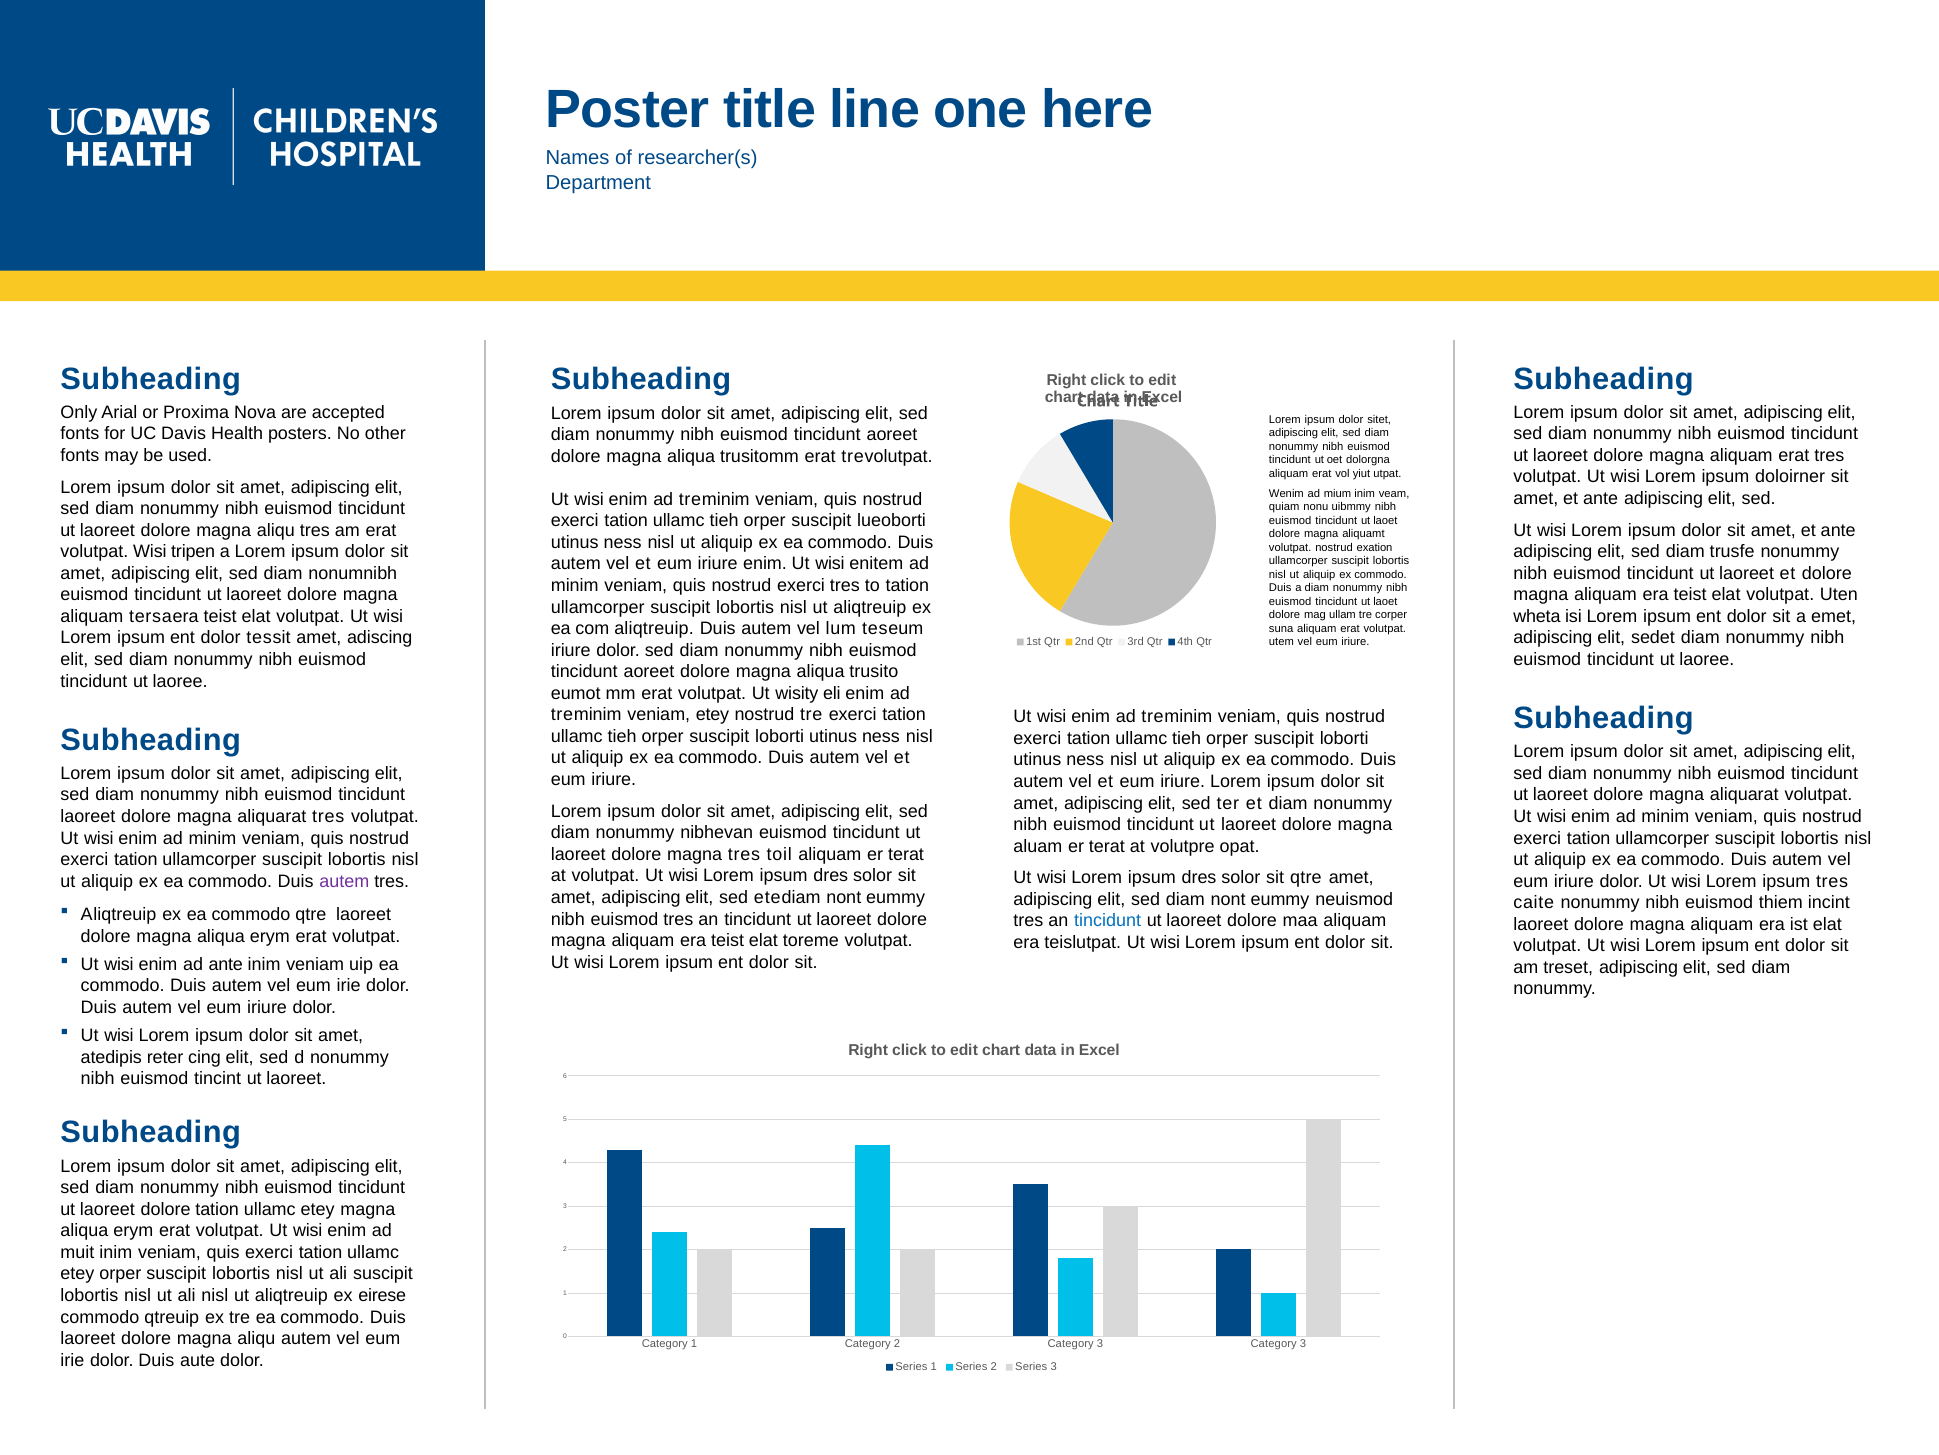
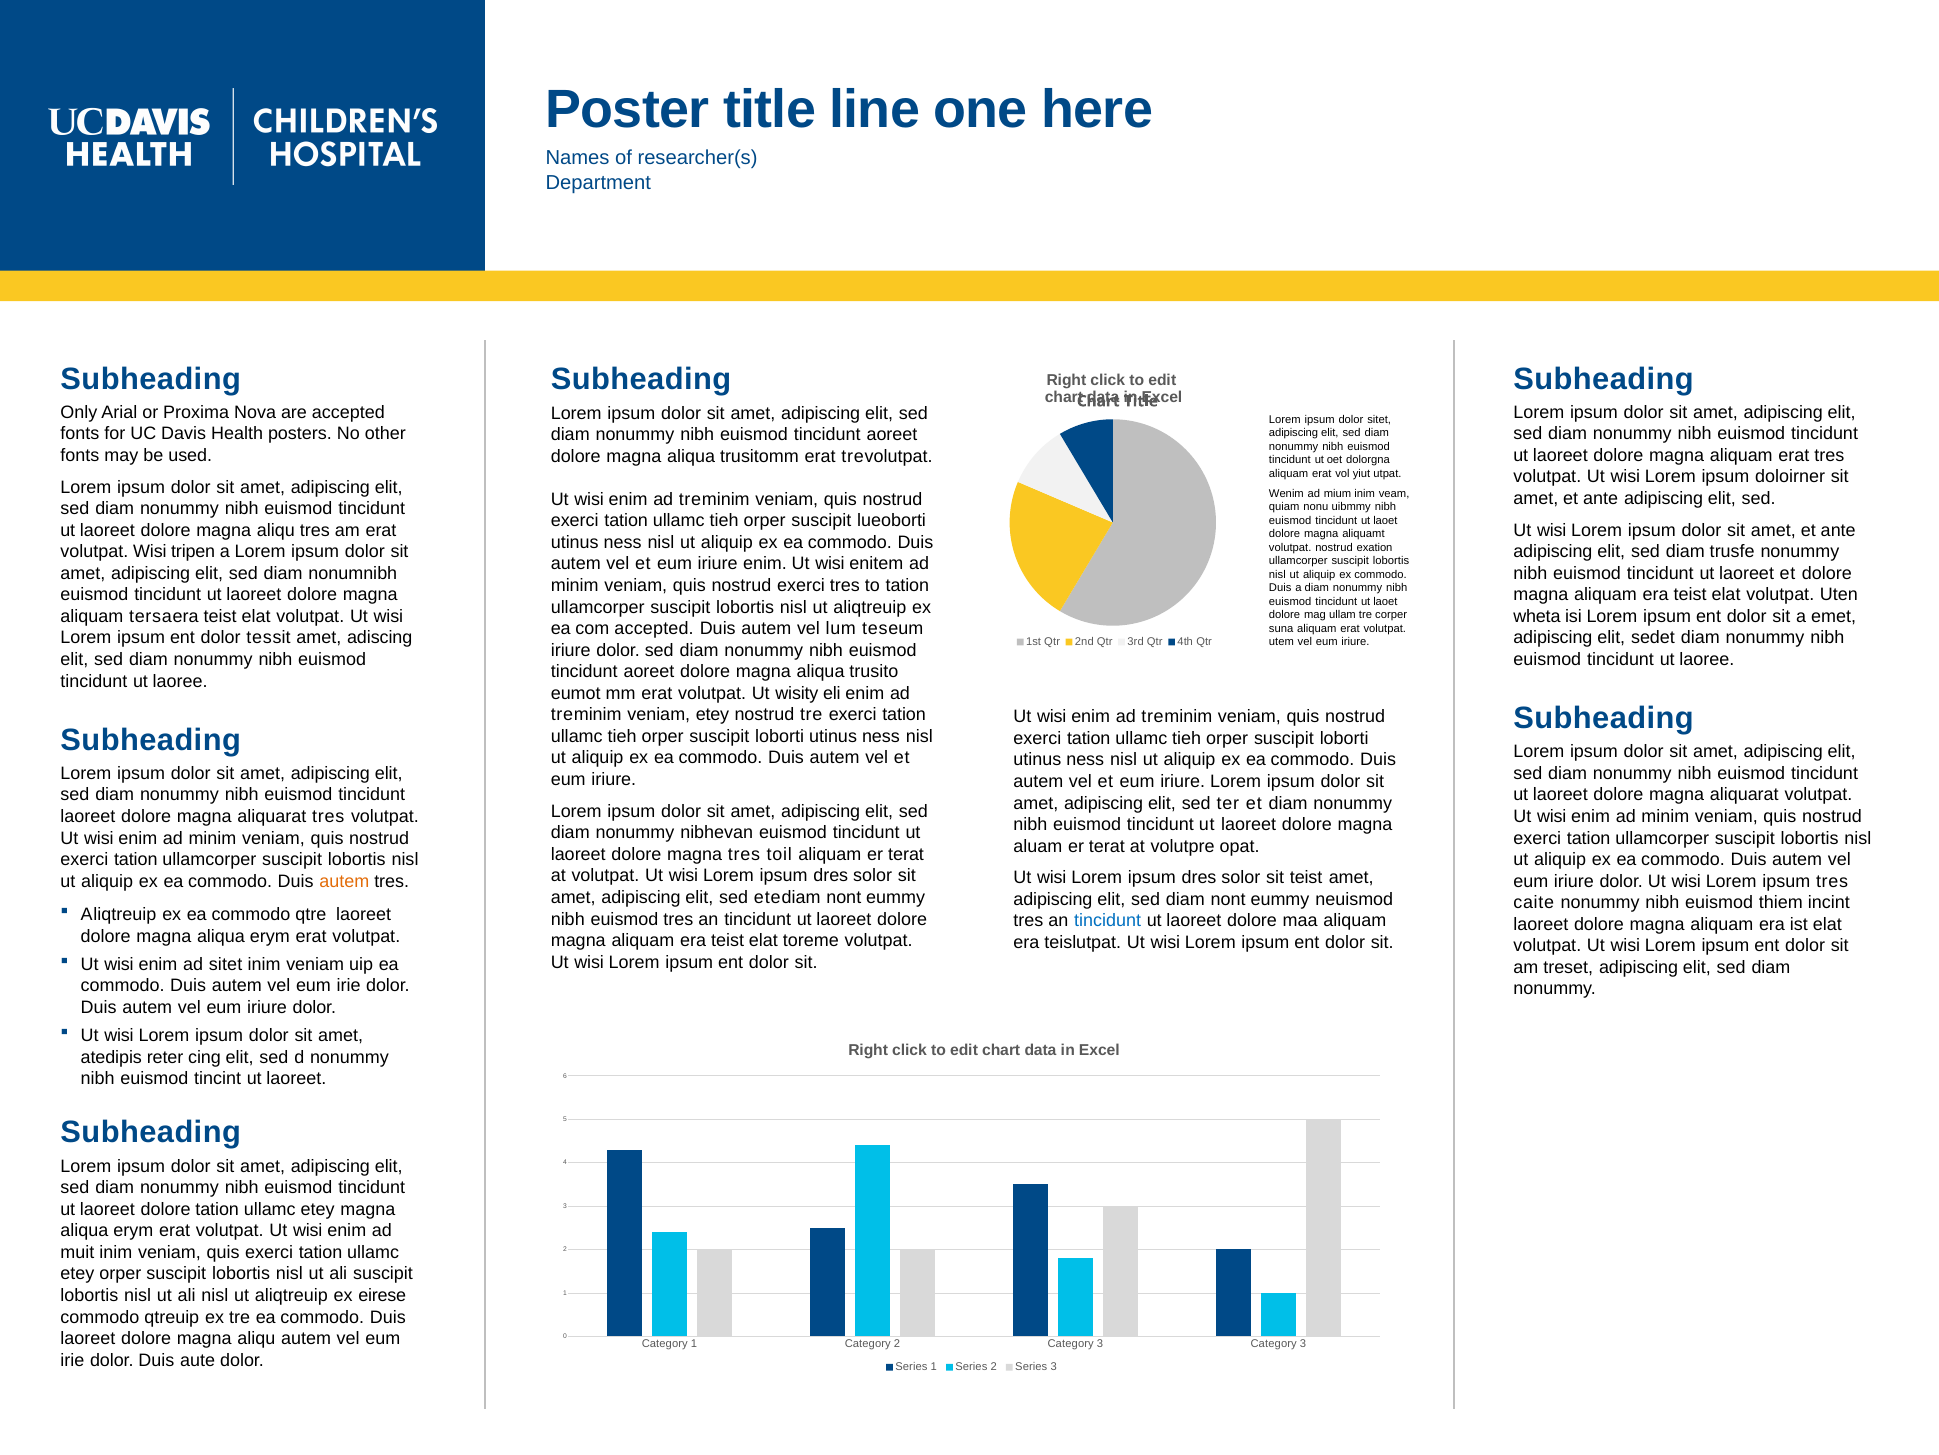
com aliqtreuip: aliqtreuip -> accepted
sit qtre: qtre -> teist
autem at (344, 881) colour: purple -> orange
ad ante: ante -> sitet
